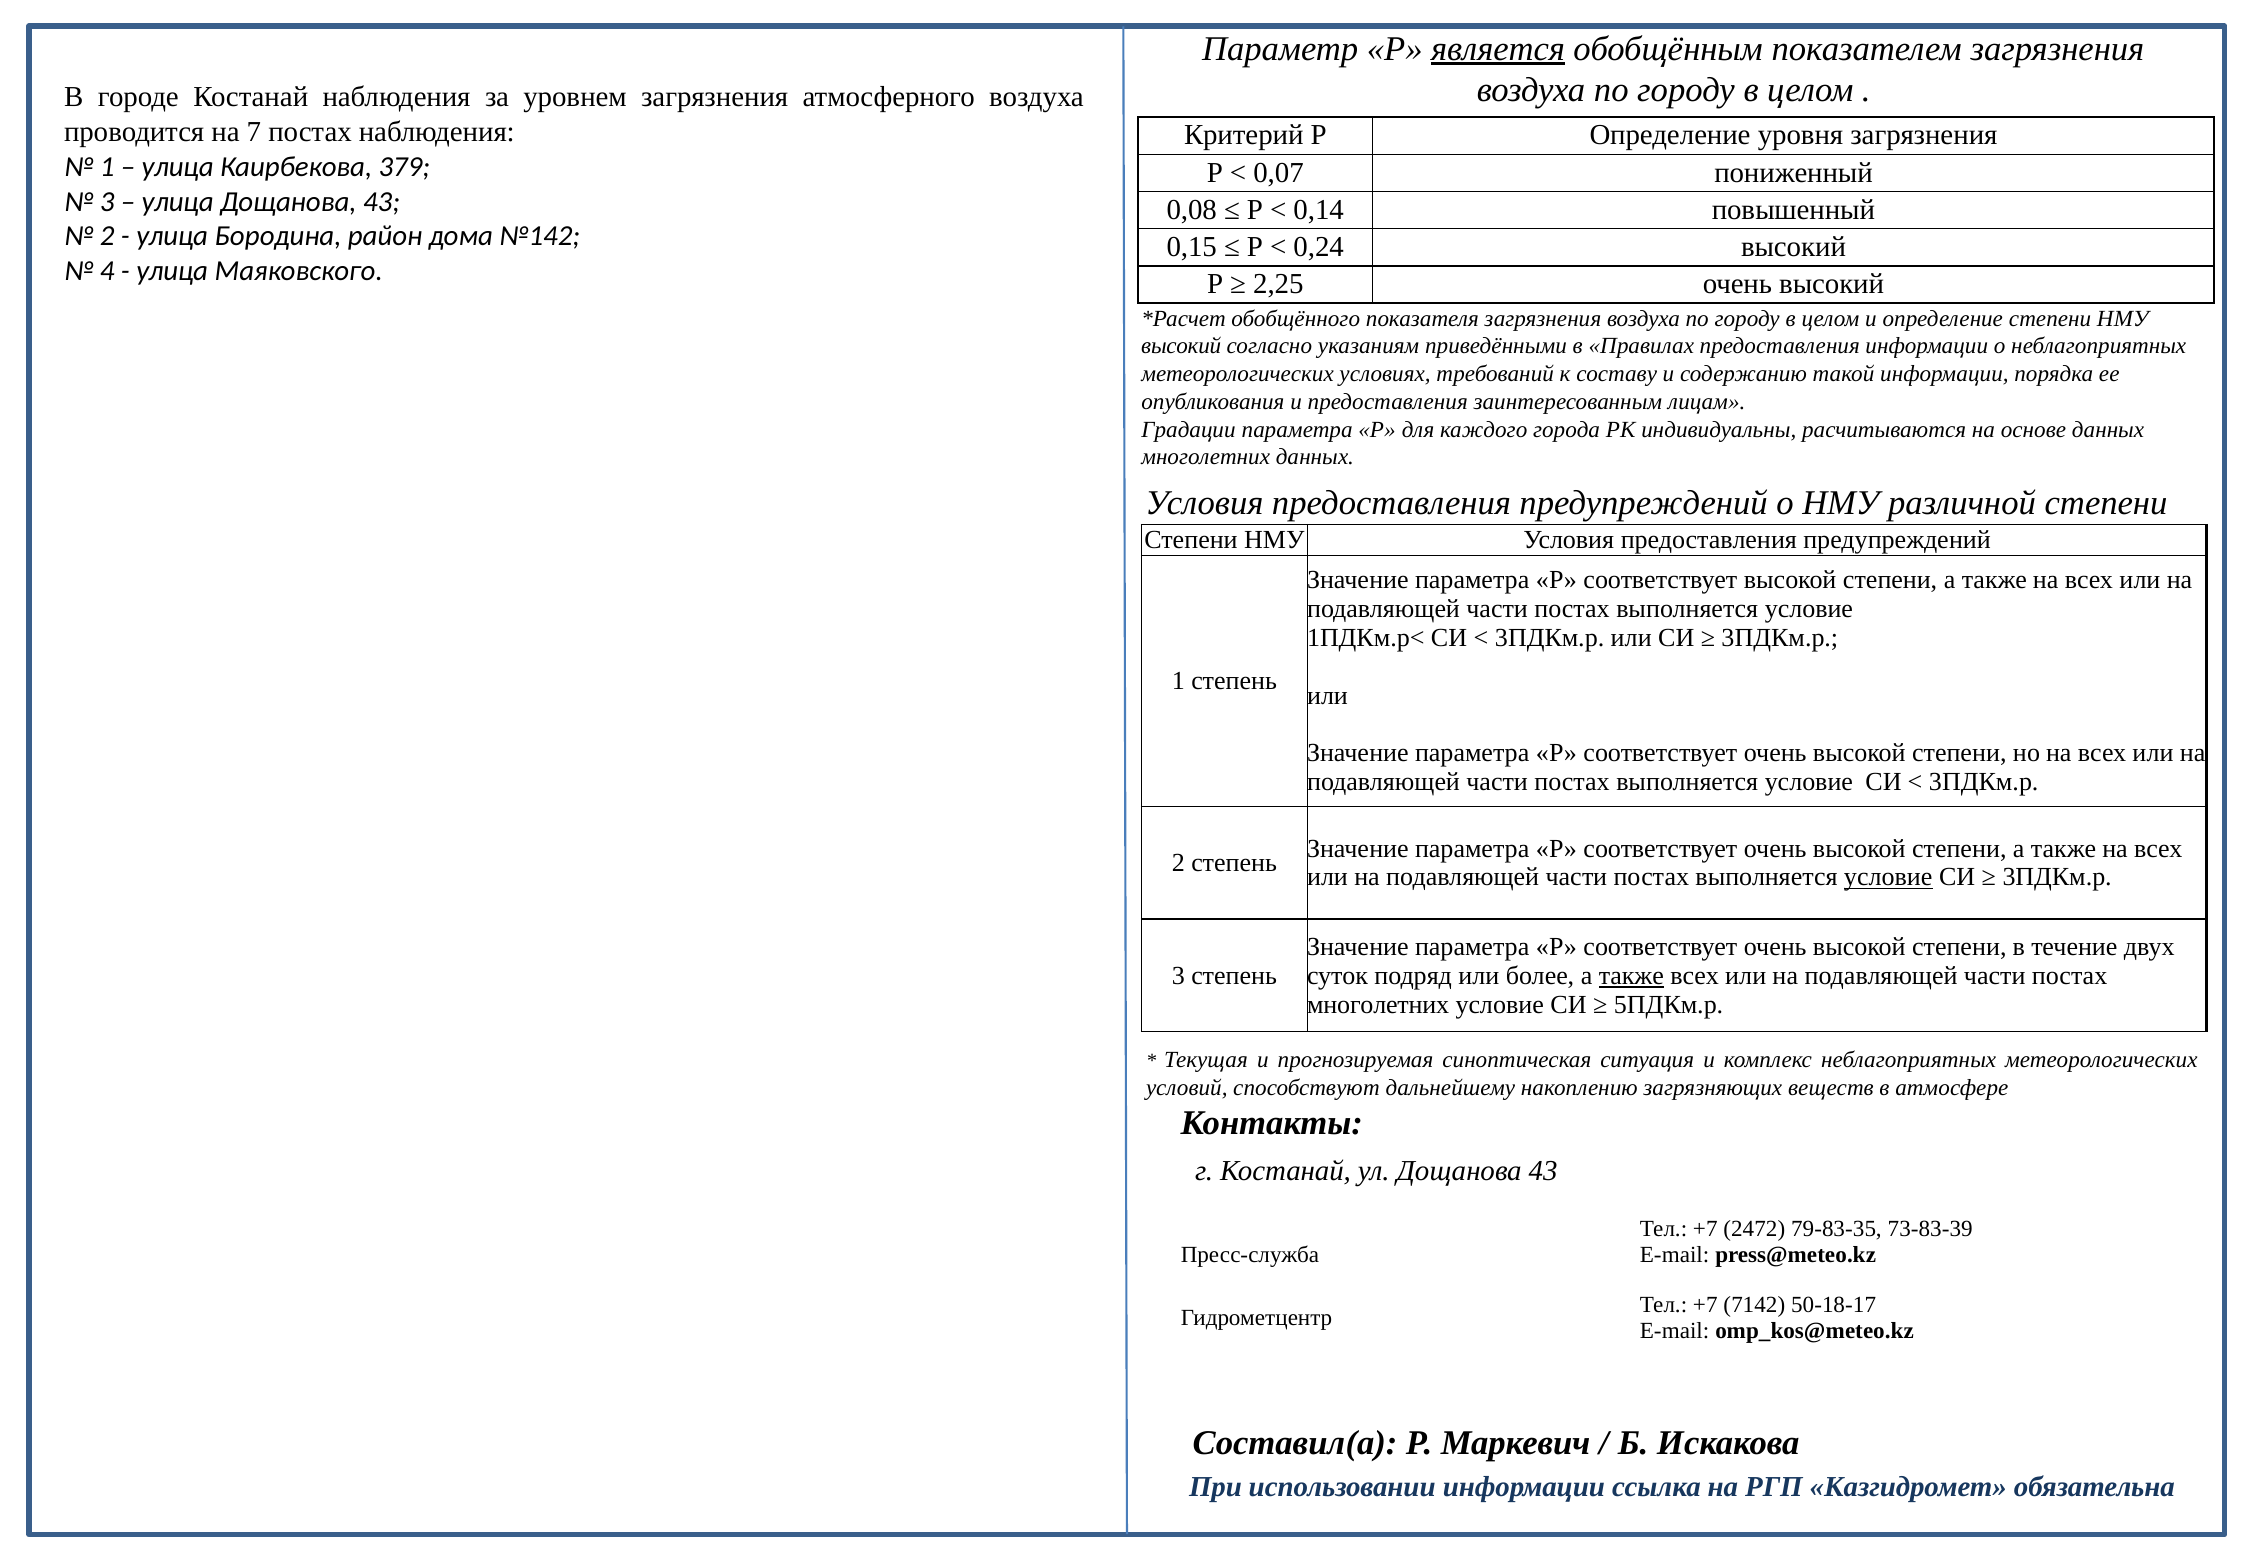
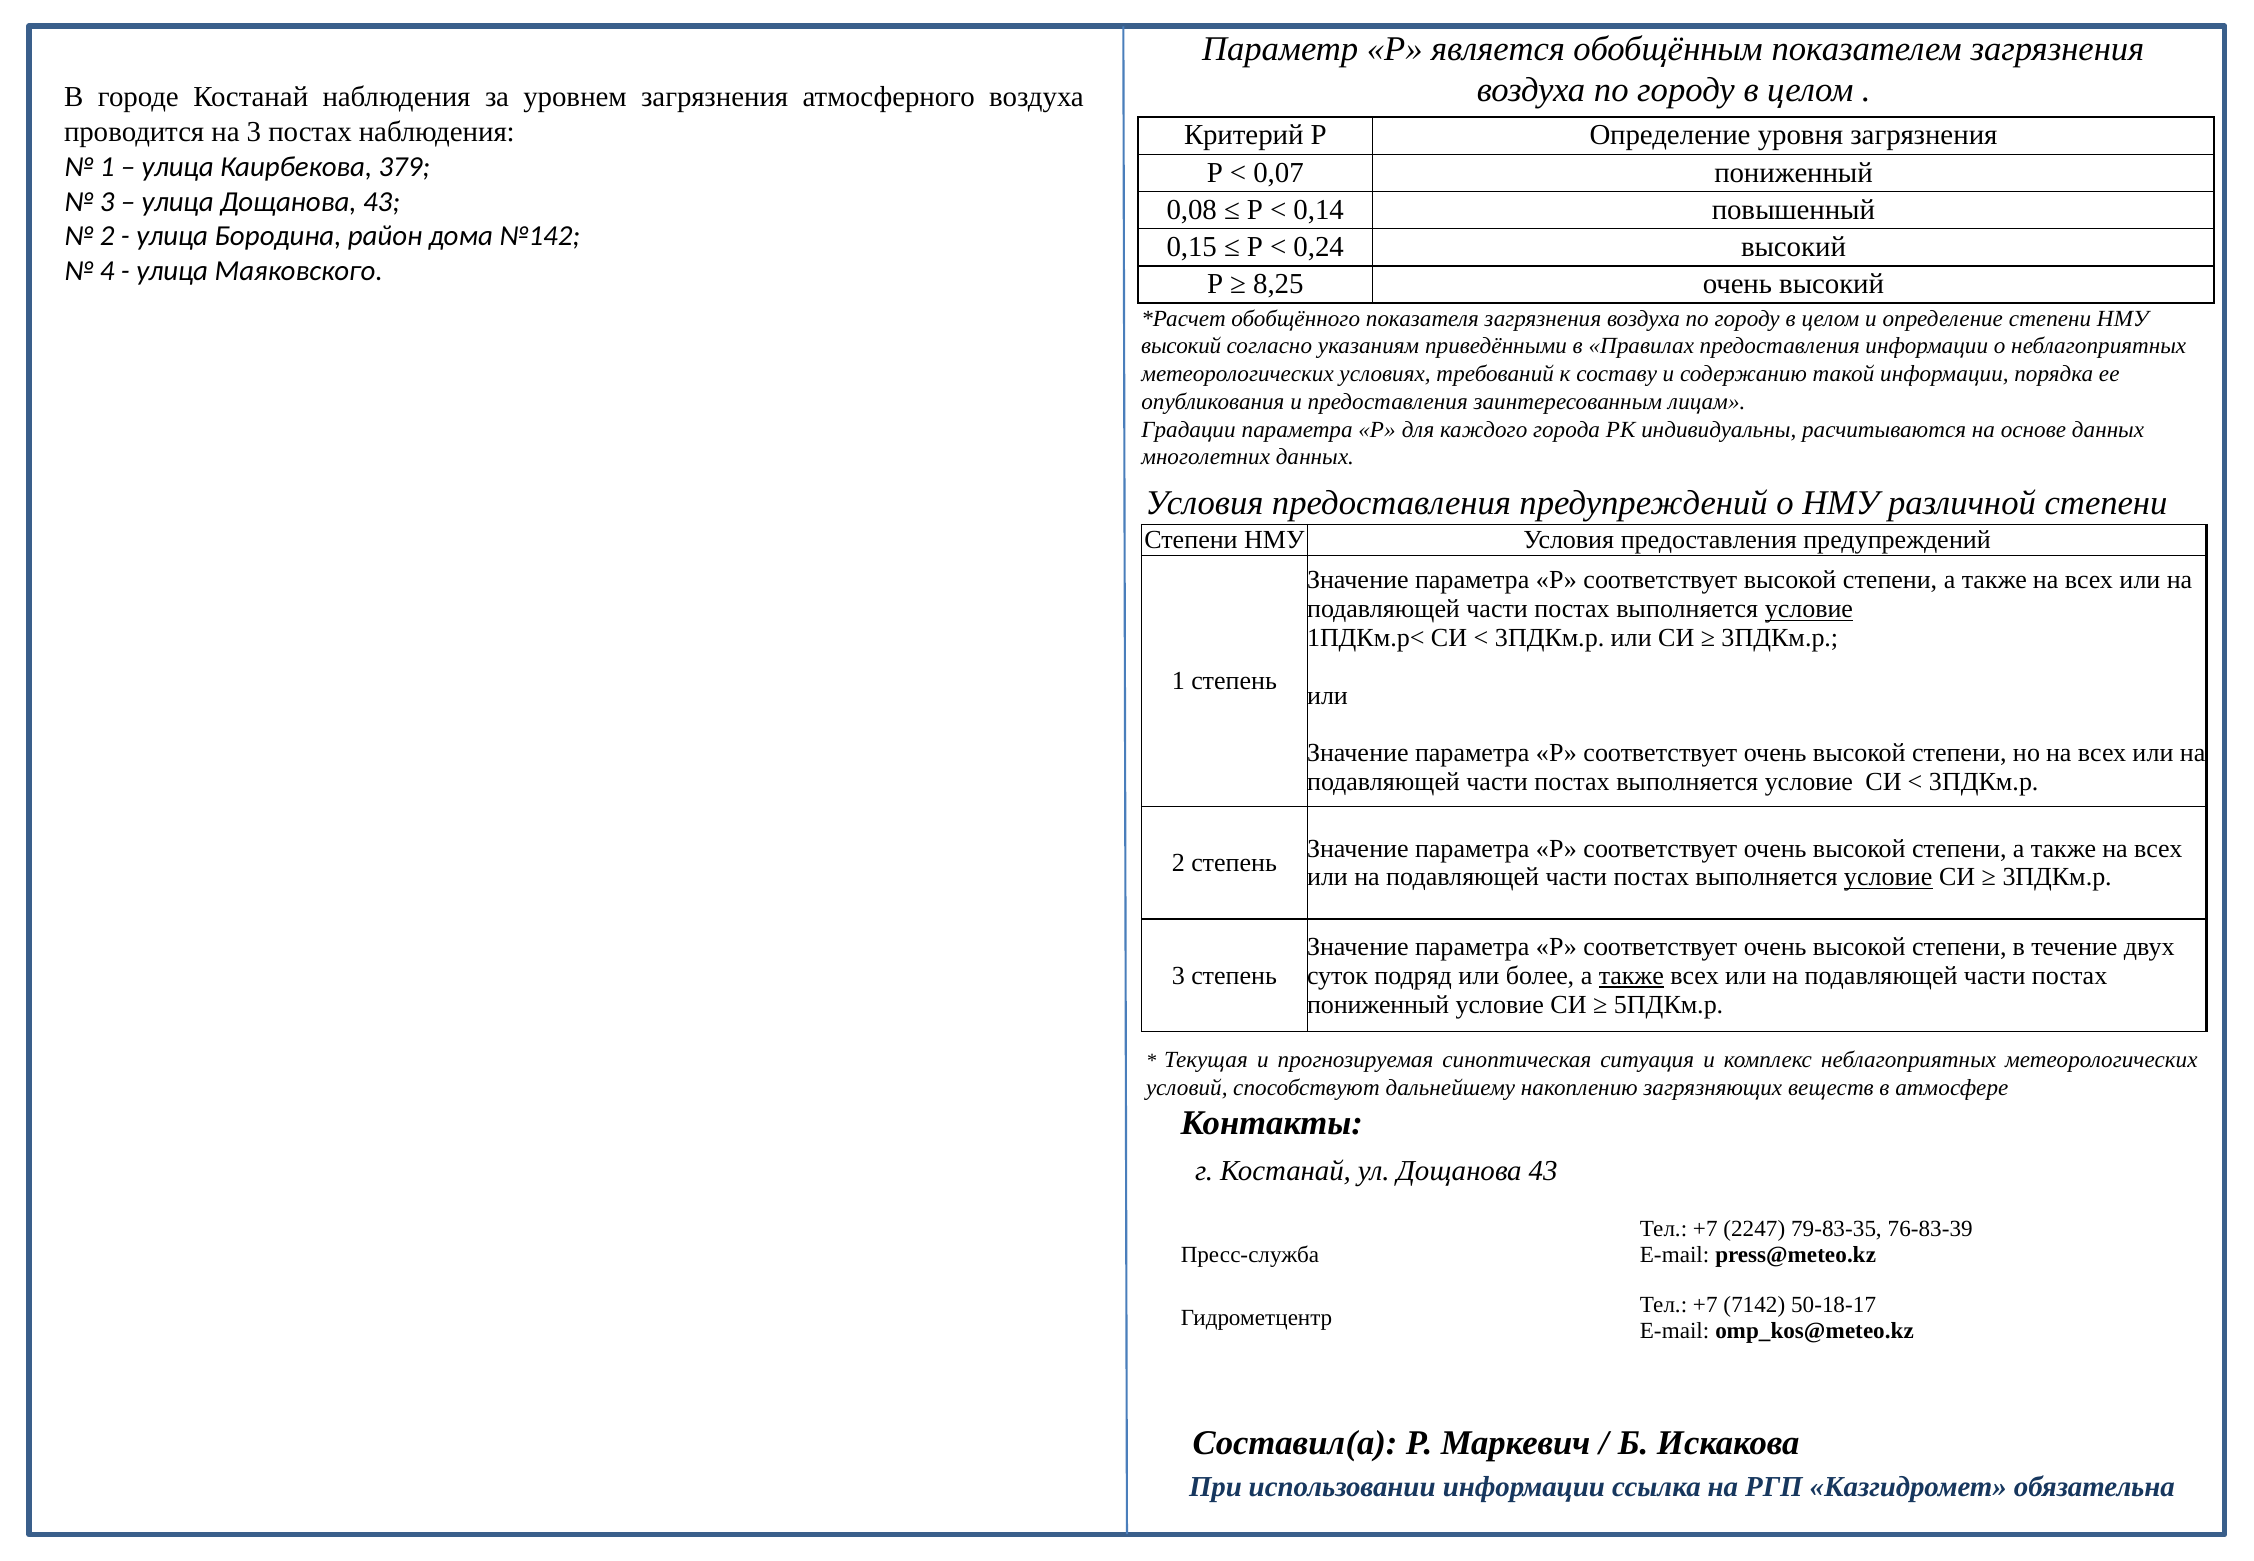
является underline: present -> none
на 7: 7 -> 3
2,25: 2,25 -> 8,25
условие at (1809, 609) underline: none -> present
многолетних at (1378, 1004): многолетних -> пониженный
2472: 2472 -> 2247
73-83-39: 73-83-39 -> 76-83-39
